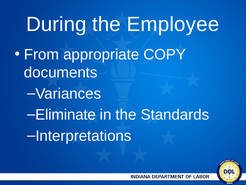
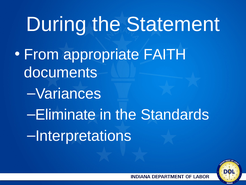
Employee: Employee -> Statement
COPY: COPY -> FAITH
